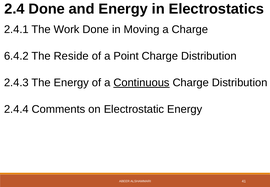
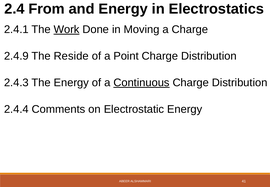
2.4 Done: Done -> From
Work underline: none -> present
6.4.2: 6.4.2 -> 2.4.9
